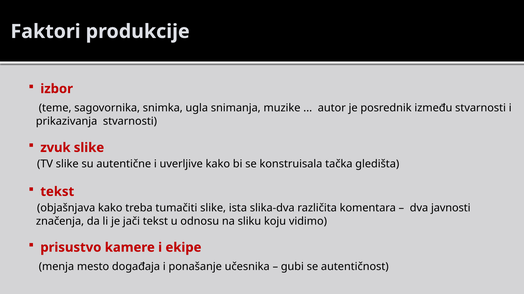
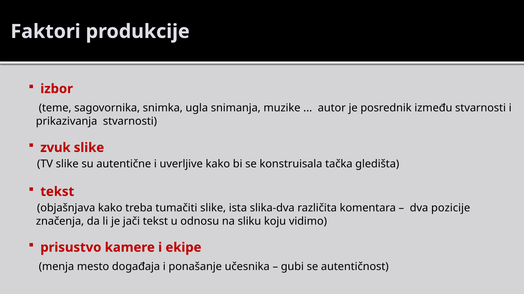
javnosti: javnosti -> pozicije
